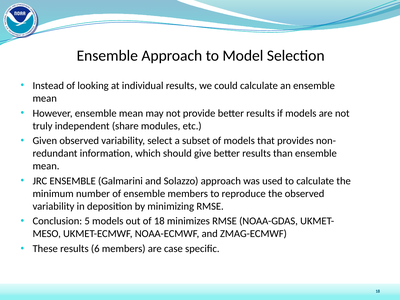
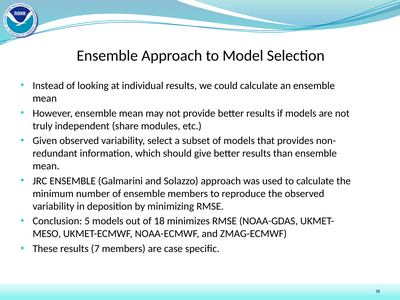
6: 6 -> 7
